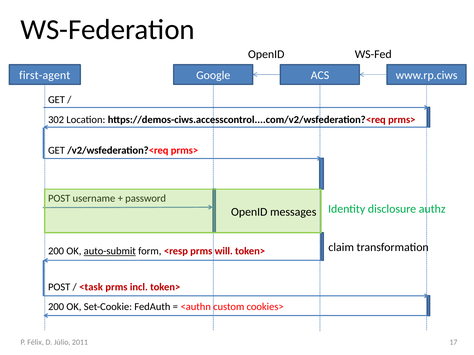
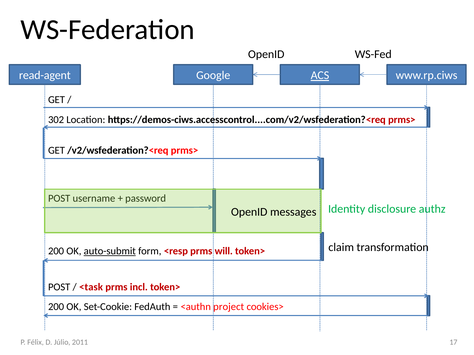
first-agent: first-agent -> read-agent
ACS underline: none -> present
custom: custom -> project
